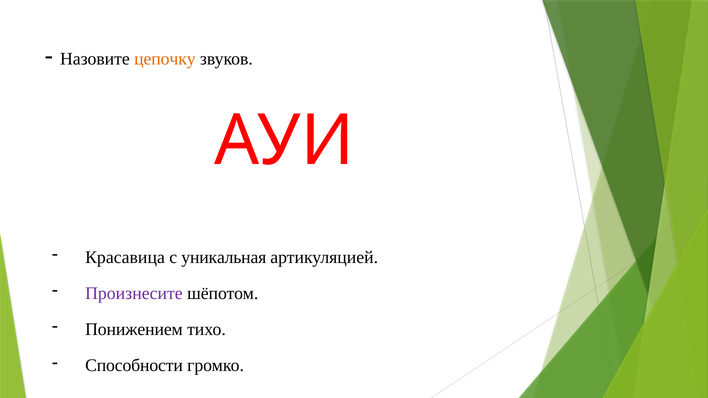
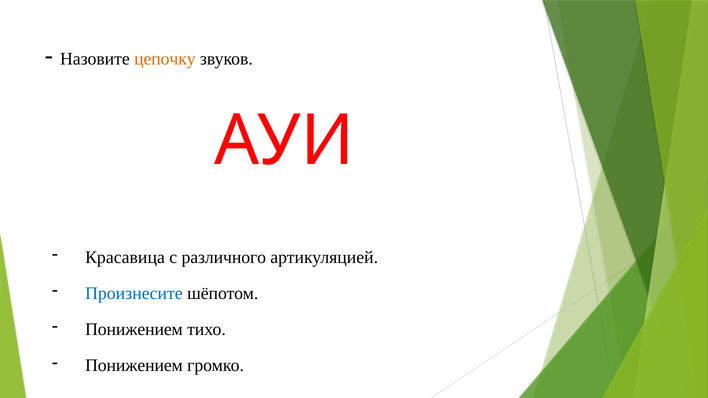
уникальная: уникальная -> различного
Произнесите colour: purple -> blue
Способности at (134, 366): Способности -> Понижением
